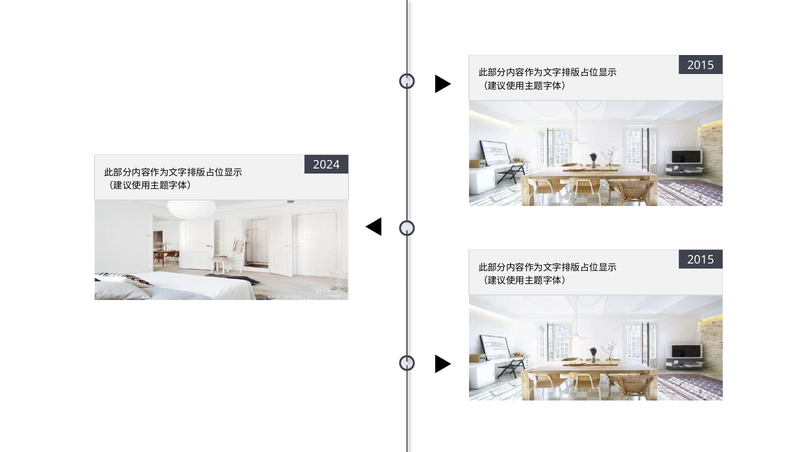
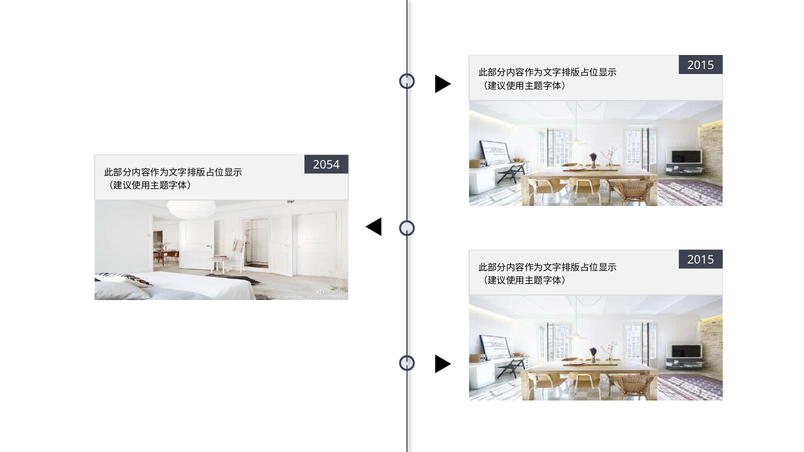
2024: 2024 -> 2054
